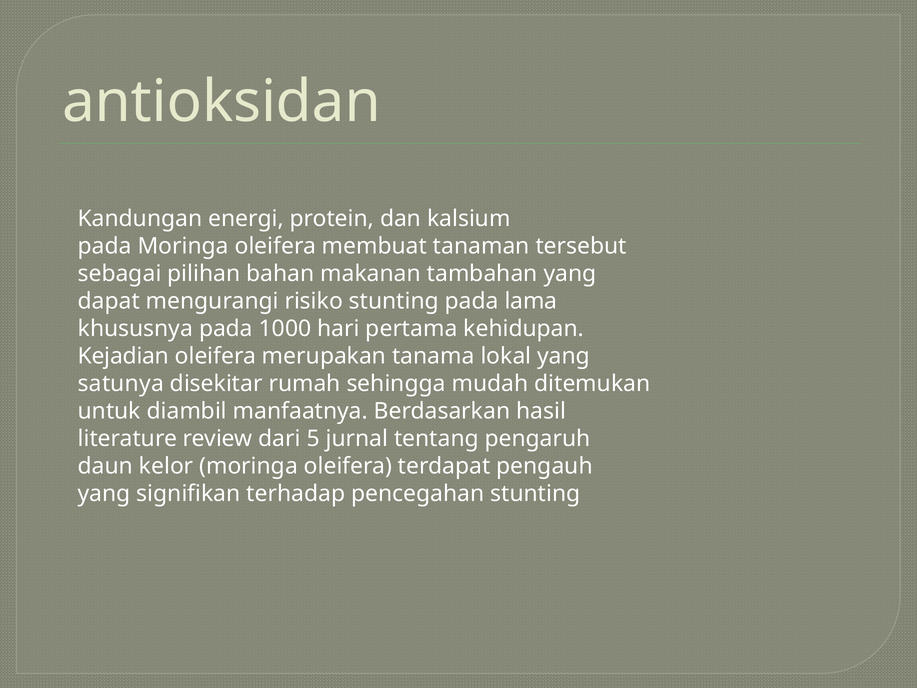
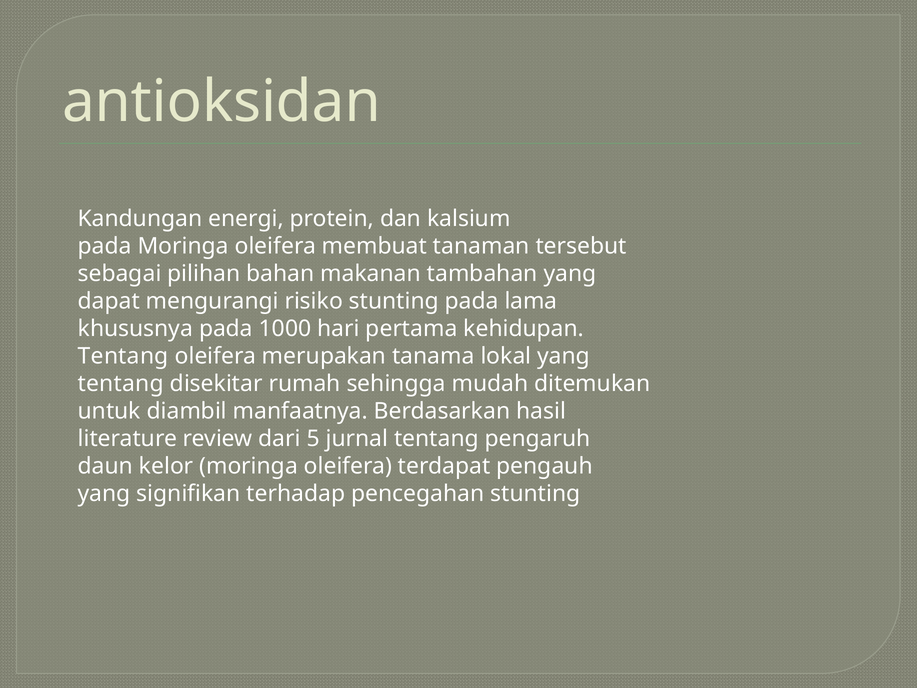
Kejadian at (123, 356): Kejadian -> Tentang
satunya at (121, 384): satunya -> tentang
